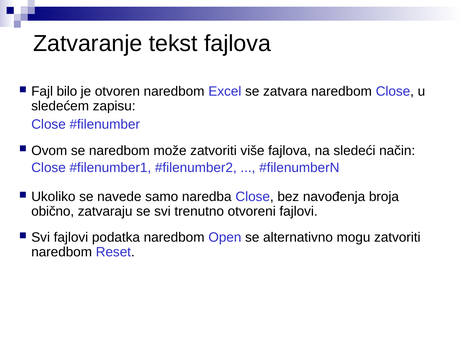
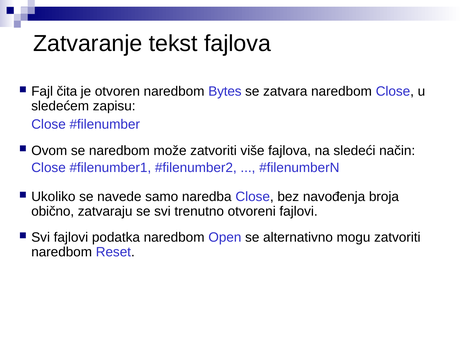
bilo: bilo -> čita
Excel: Excel -> Bytes
